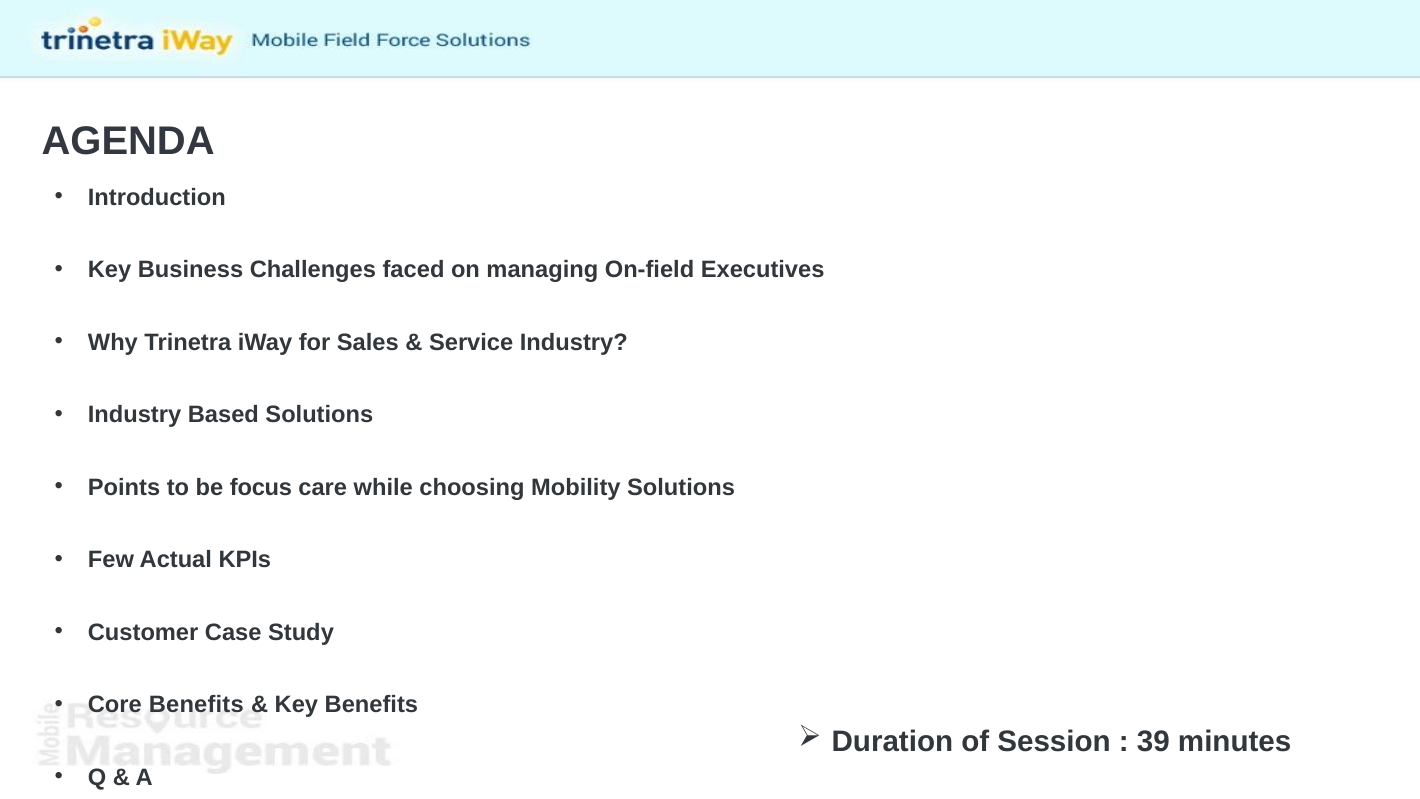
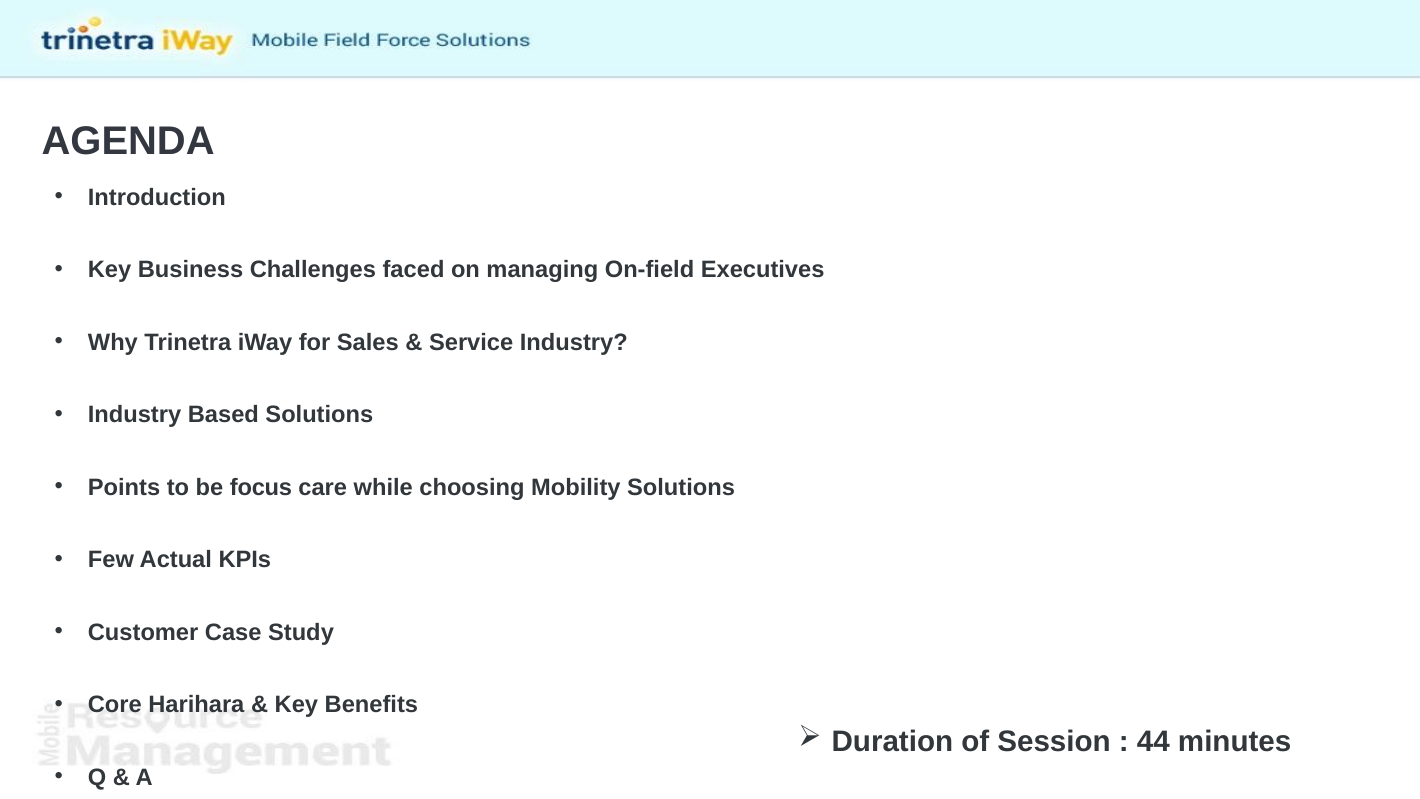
Core Benefits: Benefits -> Harihara
39: 39 -> 44
